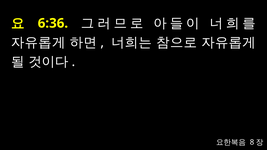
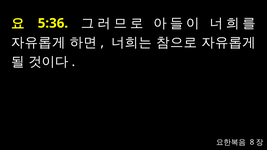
6:36: 6:36 -> 5:36
